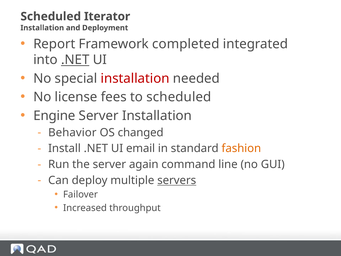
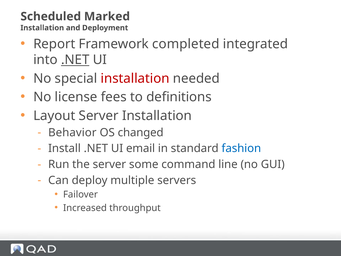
Iterator: Iterator -> Marked
to scheduled: scheduled -> definitions
Engine: Engine -> Layout
fashion colour: orange -> blue
again: again -> some
servers underline: present -> none
